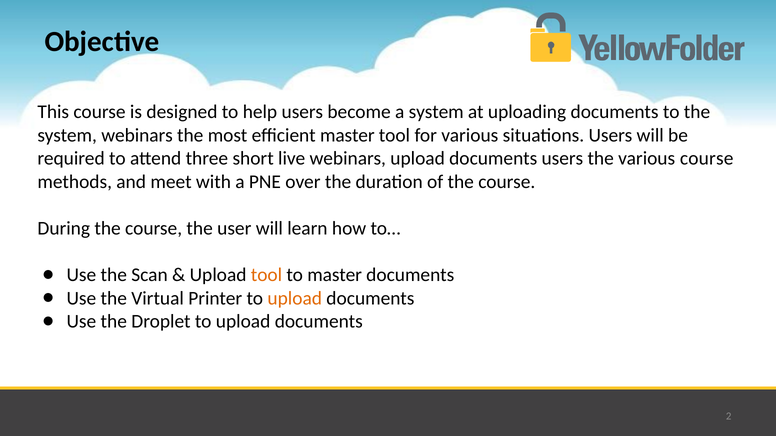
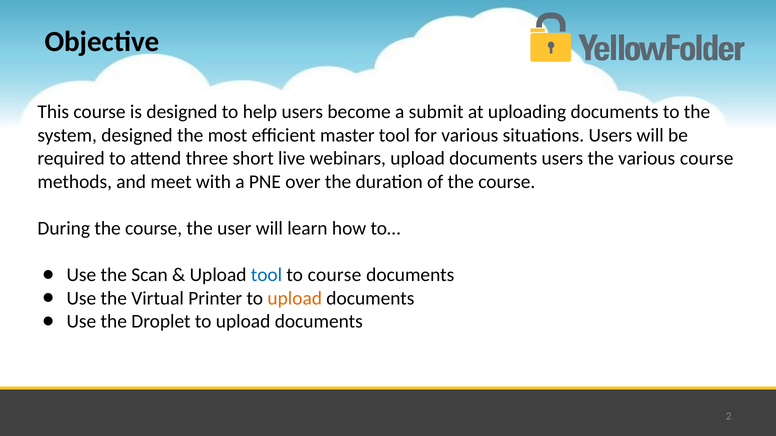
a system: system -> submit
system webinars: webinars -> designed
tool at (266, 275) colour: orange -> blue
to master: master -> course
